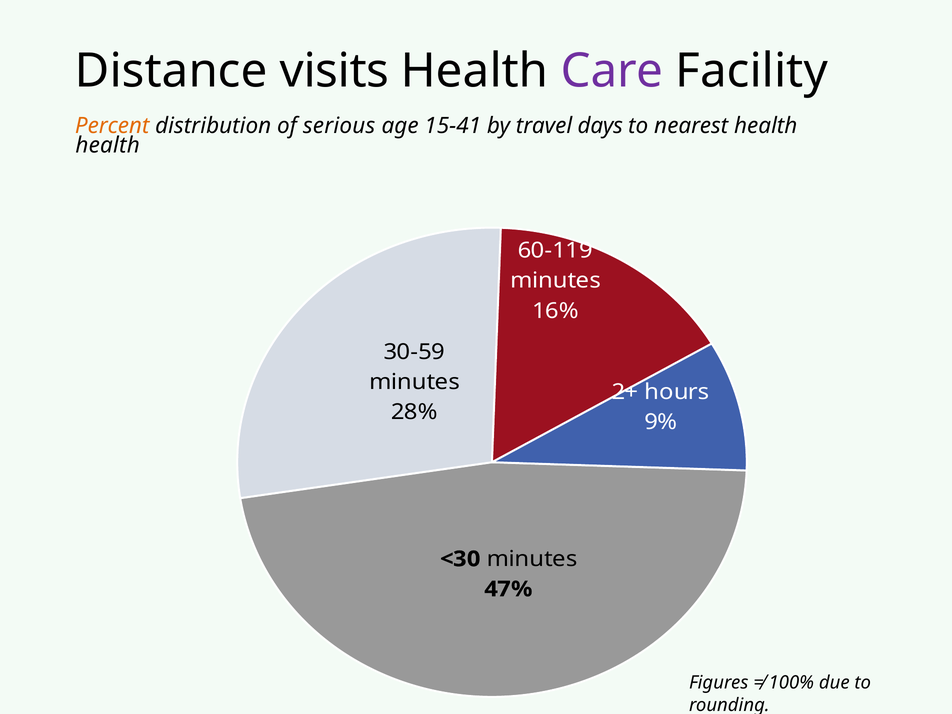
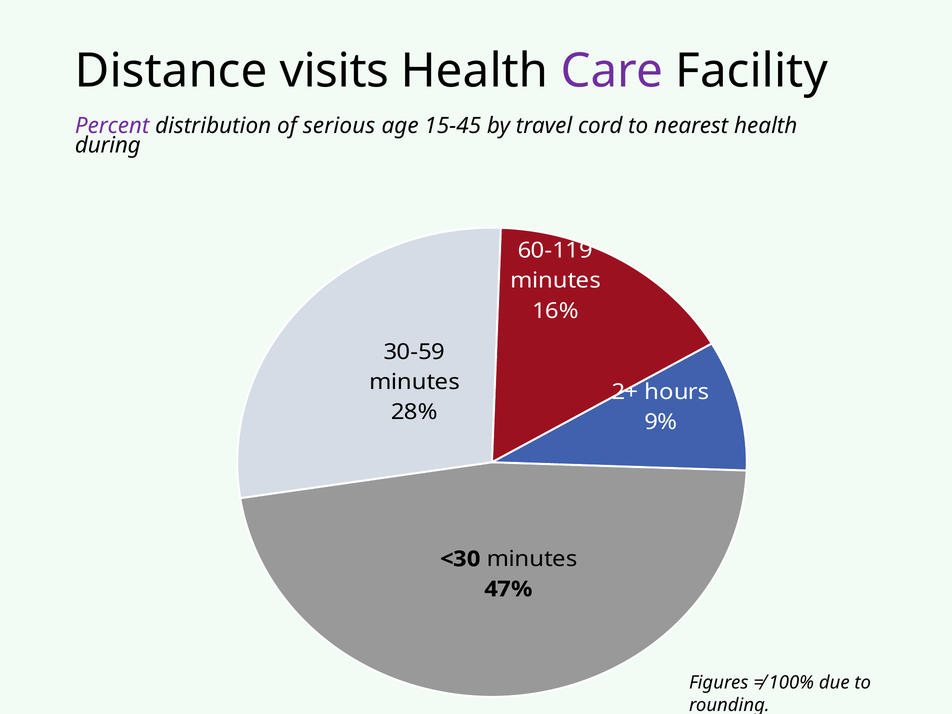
Percent colour: orange -> purple
15-41: 15-41 -> 15-45
days: days -> cord
health at (108, 145): health -> during
